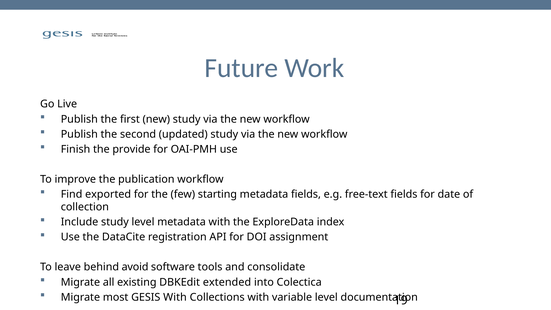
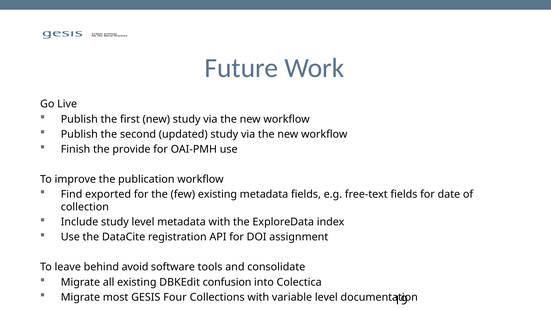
few starting: starting -> existing
extended: extended -> confusion
GESIS With: With -> Four
